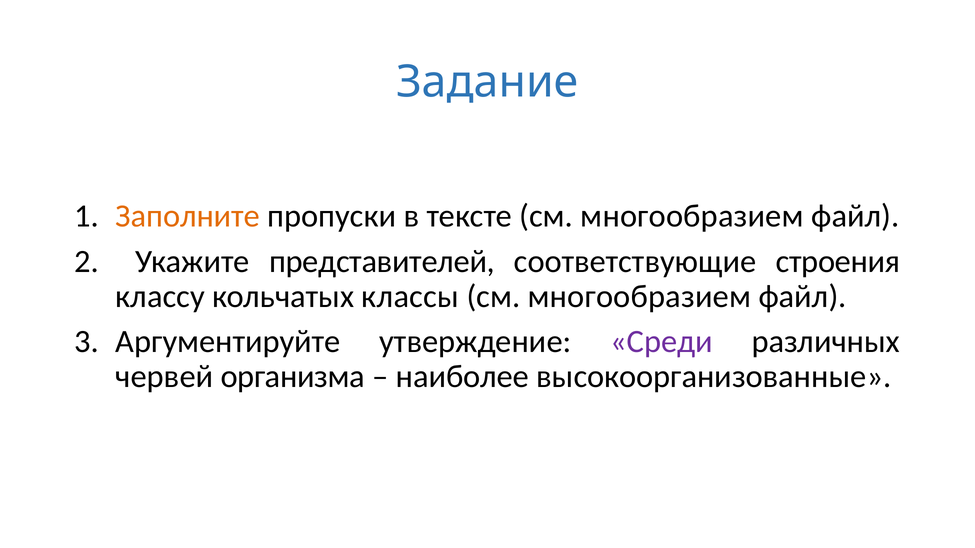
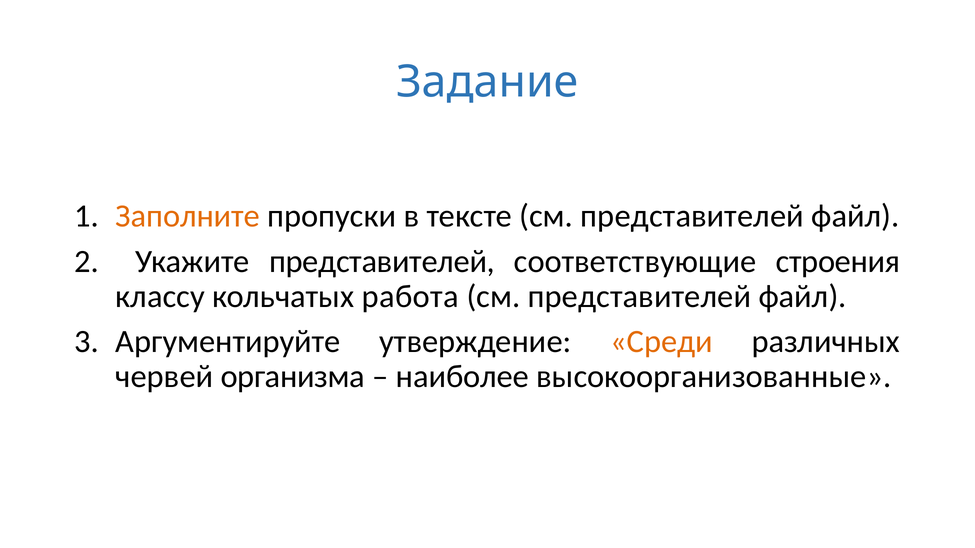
тексте см многообразием: многообразием -> представителей
классы: классы -> работа
многообразием at (639, 297): многообразием -> представителей
Среди colour: purple -> orange
